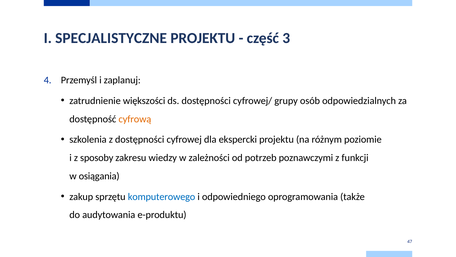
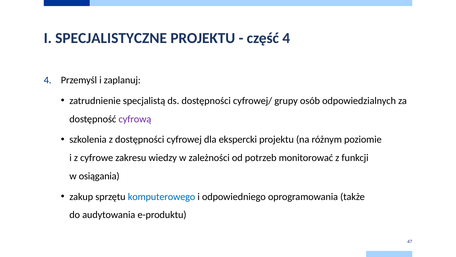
część 3: 3 -> 4
większości: większości -> specjalistą
cyfrową colour: orange -> purple
sposoby: sposoby -> cyfrowe
poznawczymi: poznawczymi -> monitorować
